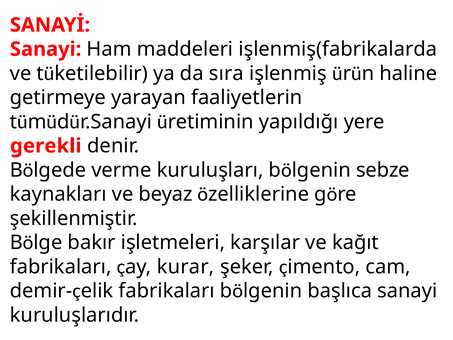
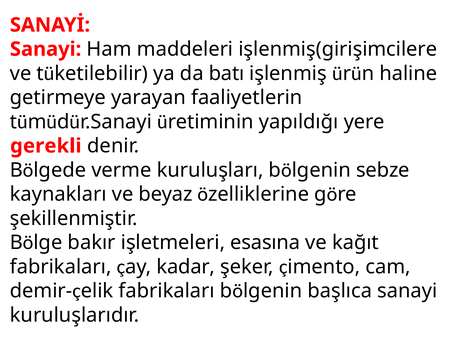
işlenmiş(fabrikalarda: işlenmiş(fabrikalarda -> işlenmiş(girişimcilere
sıra: sıra -> batı
karşılar: karşılar -> esasına
kurar: kurar -> kadar
